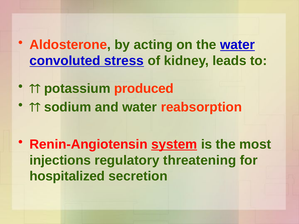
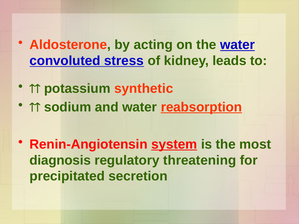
produced: produced -> synthetic
reabsorption underline: none -> present
injections: injections -> diagnosis
hospitalized: hospitalized -> precipitated
